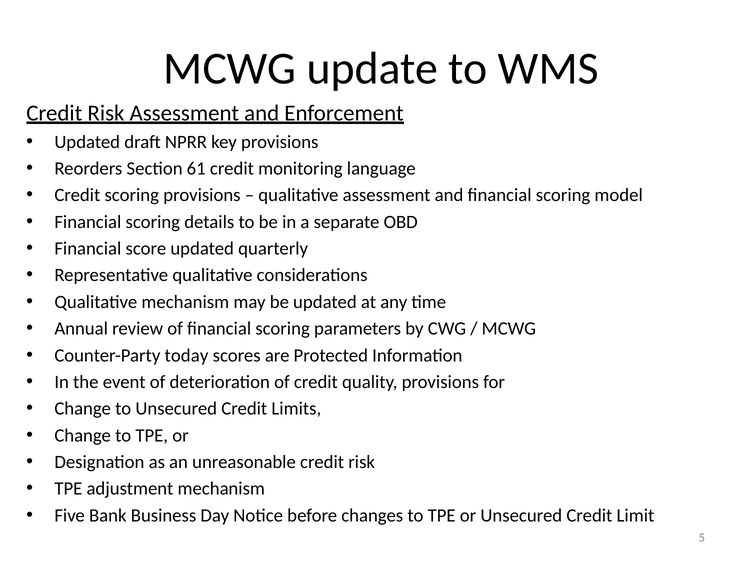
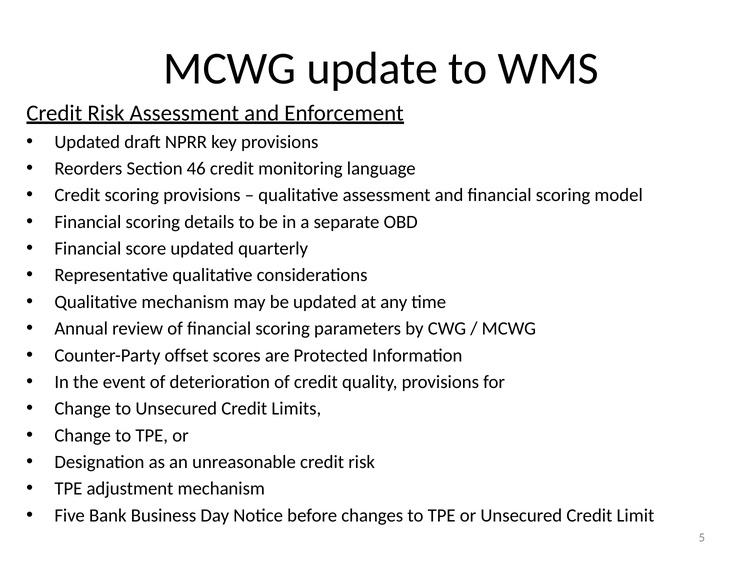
61: 61 -> 46
today: today -> offset
